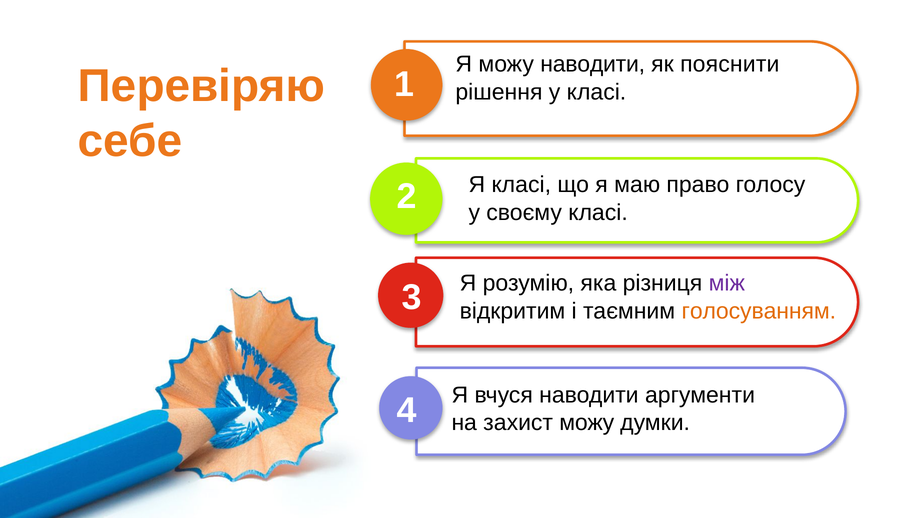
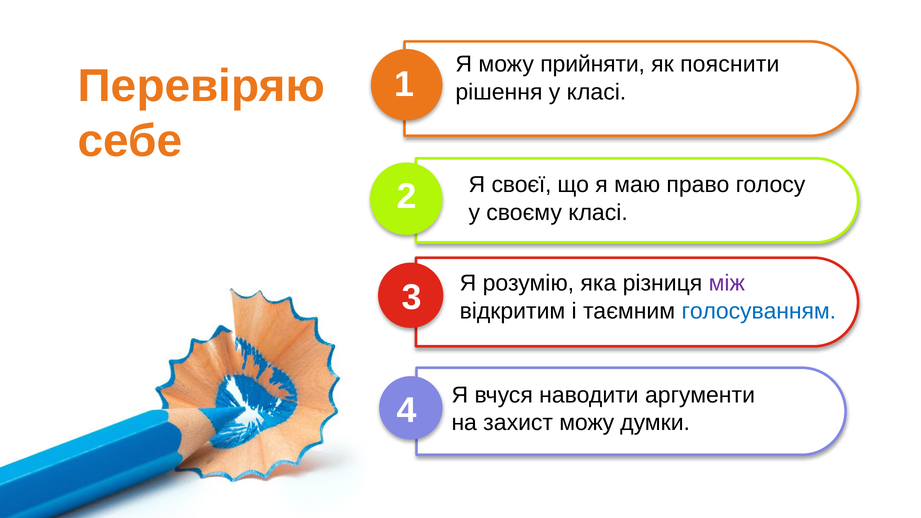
можу наводити: наводити -> прийняти
Я класі: класі -> своєї
голосуванням colour: orange -> blue
